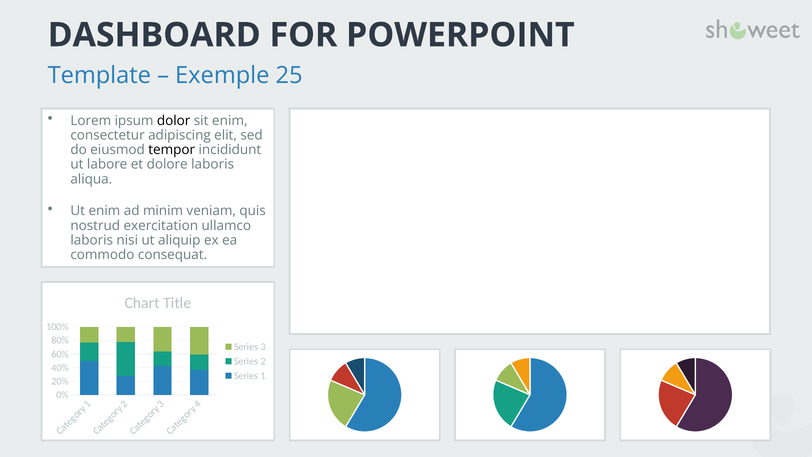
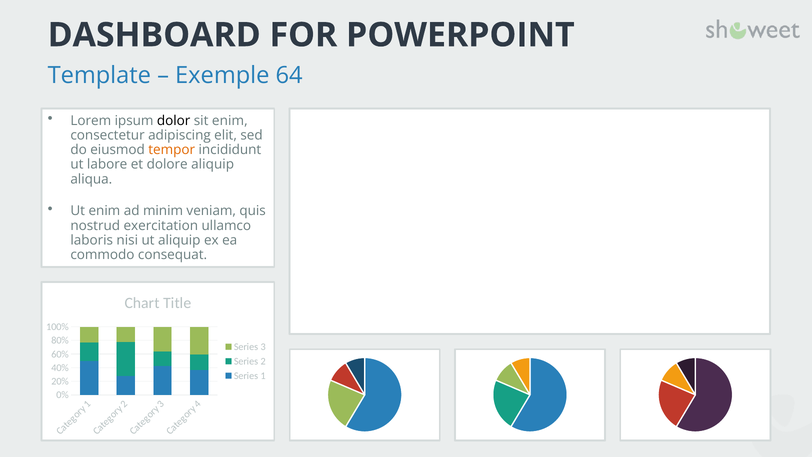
25: 25 -> 64
tempor colour: black -> orange
dolore laboris: laboris -> aliquip
